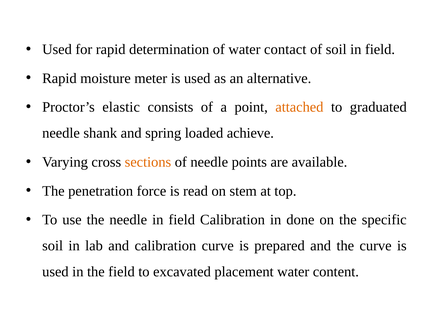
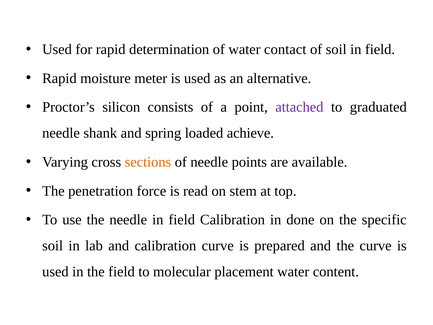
elastic: elastic -> silicon
attached colour: orange -> purple
excavated: excavated -> molecular
